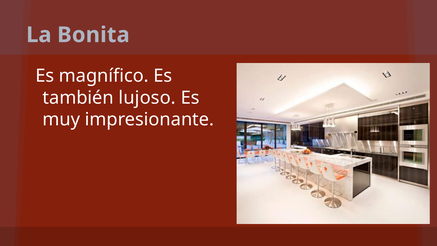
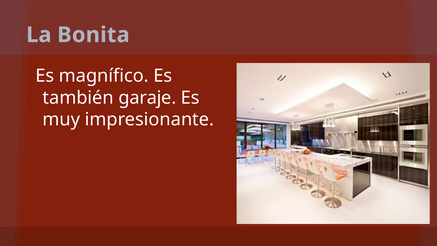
lujoso: lujoso -> garaje
